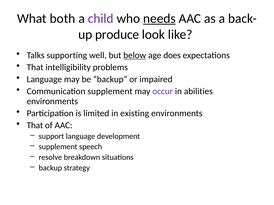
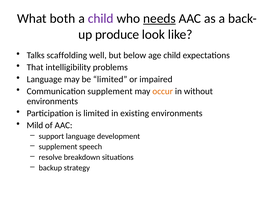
supporting: supporting -> scaffolding
below underline: present -> none
age does: does -> child
be backup: backup -> limited
occur colour: purple -> orange
abilities: abilities -> without
That at (35, 126): That -> Mild
